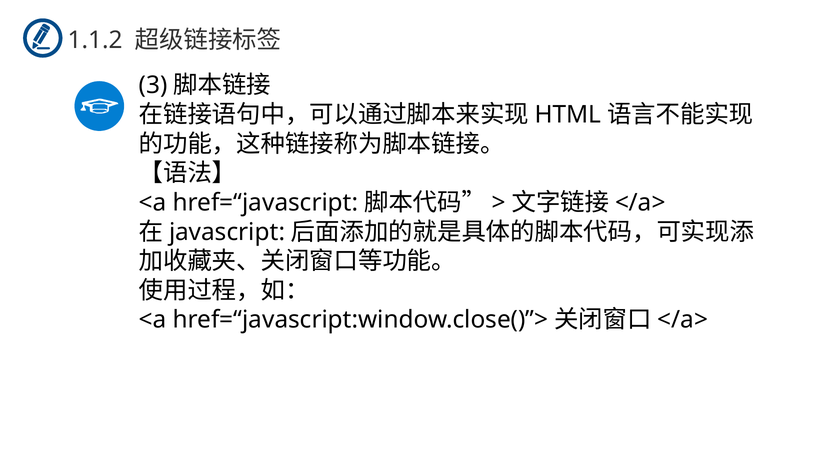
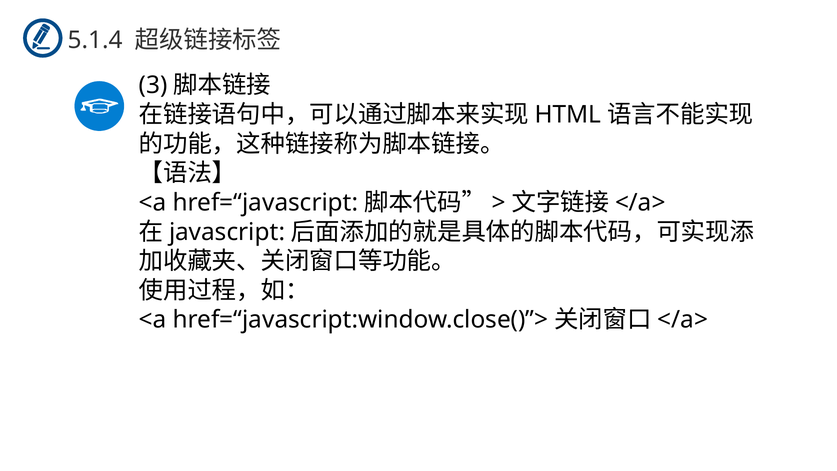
1.1.2: 1.1.2 -> 5.1.4
